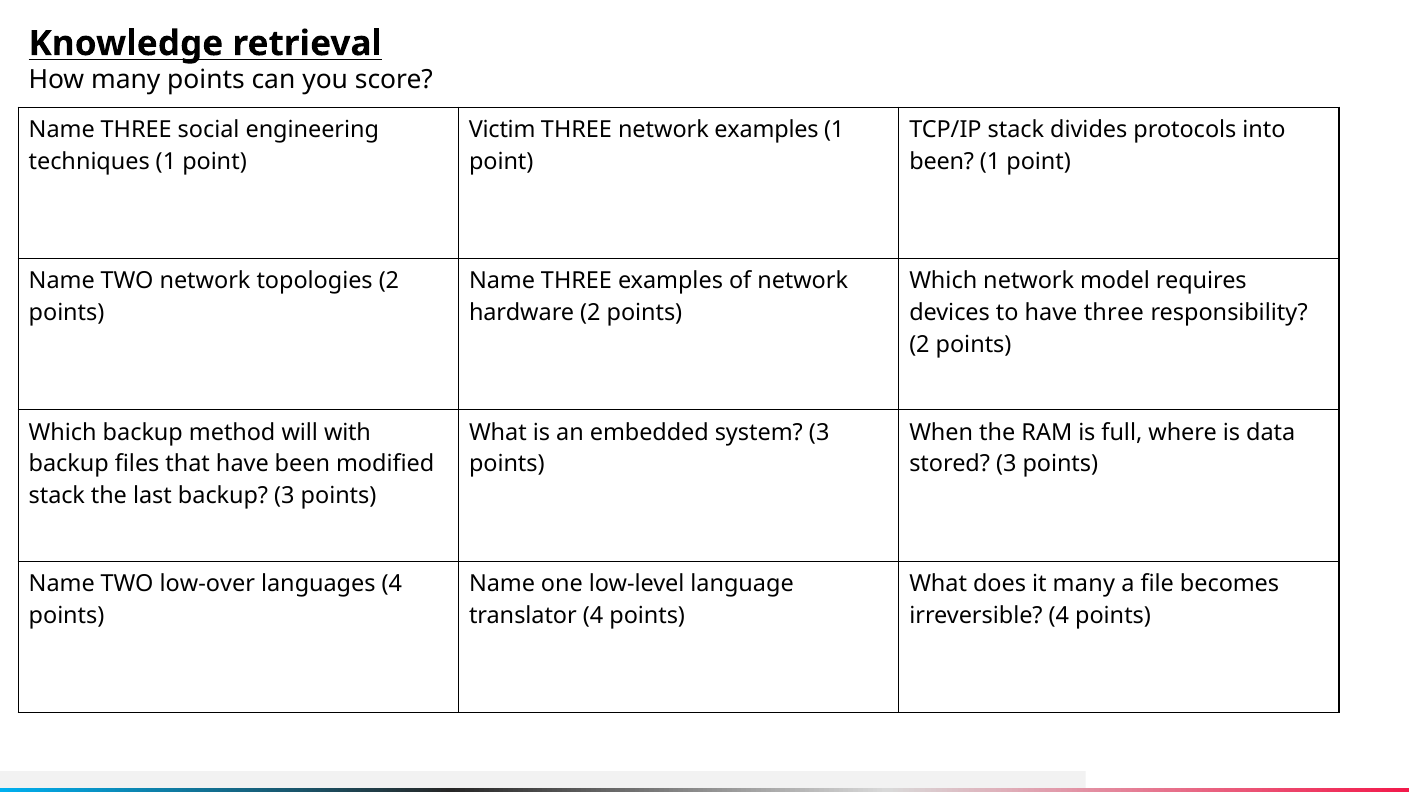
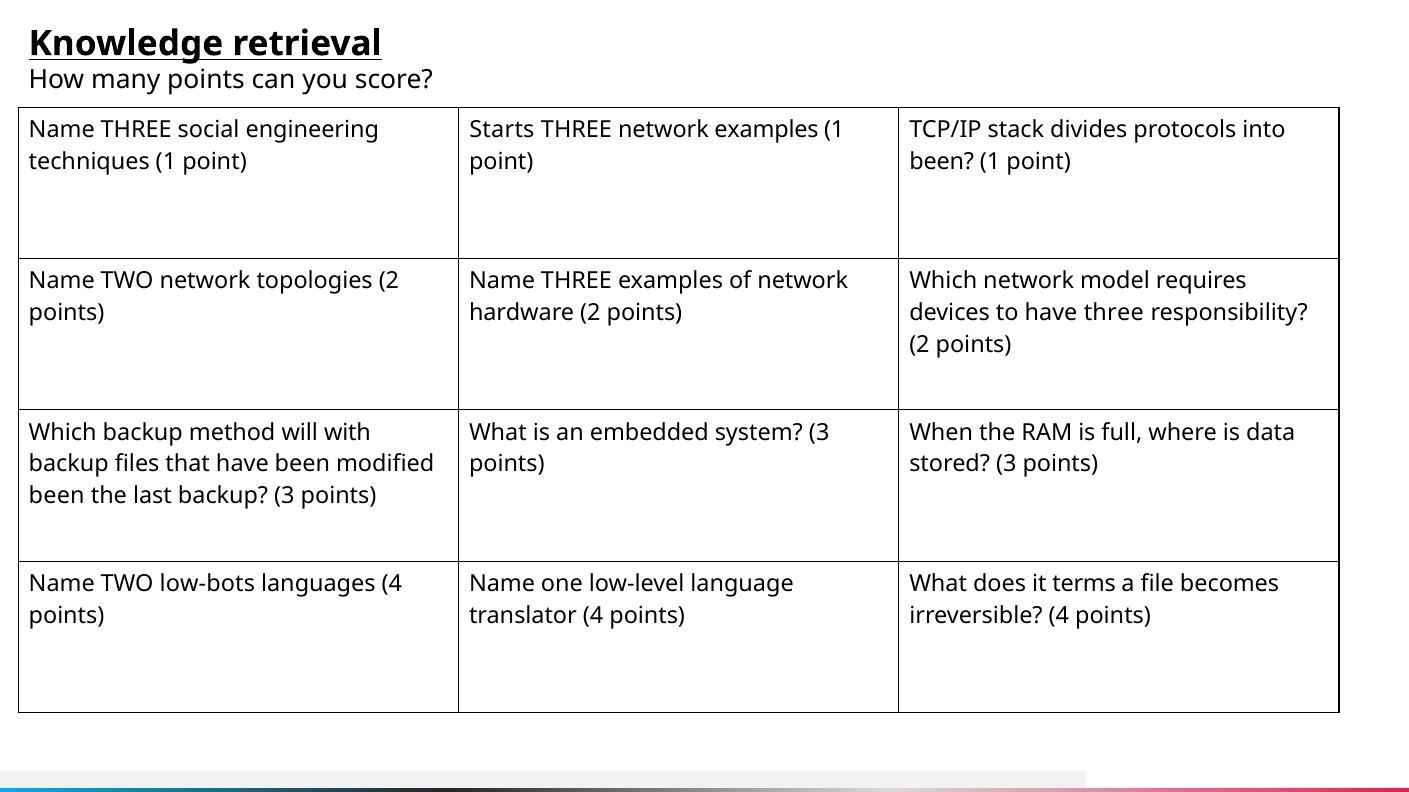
Victim: Victim -> Starts
stack at (57, 496): stack -> been
low-over: low-over -> low-bots
it many: many -> terms
